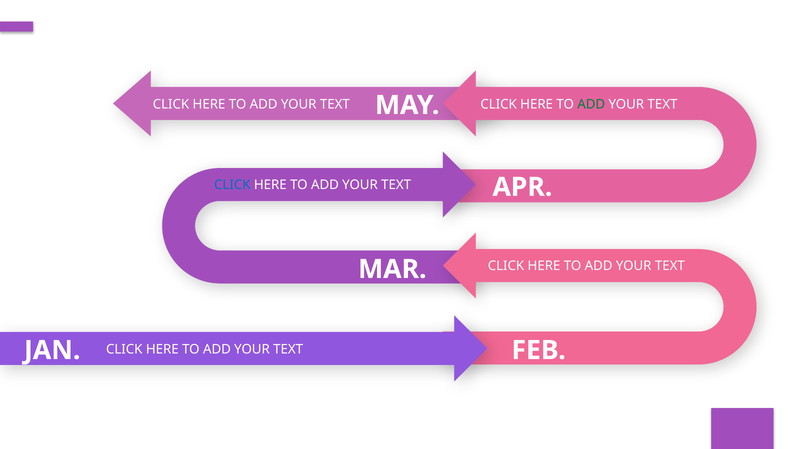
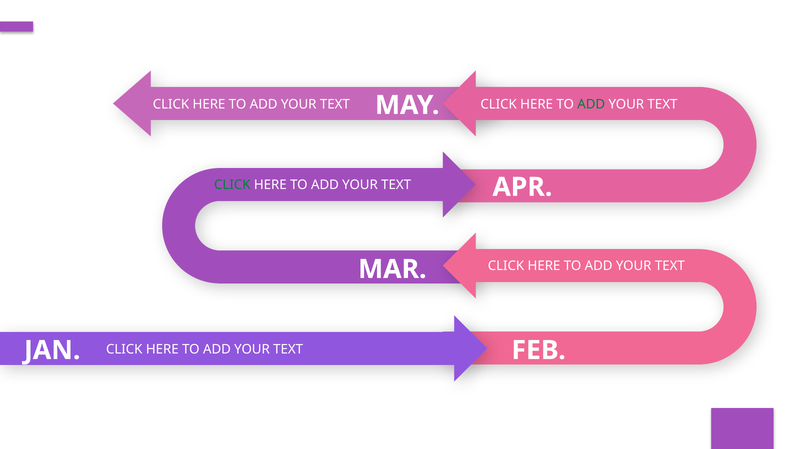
CLICK at (232, 185) colour: blue -> green
